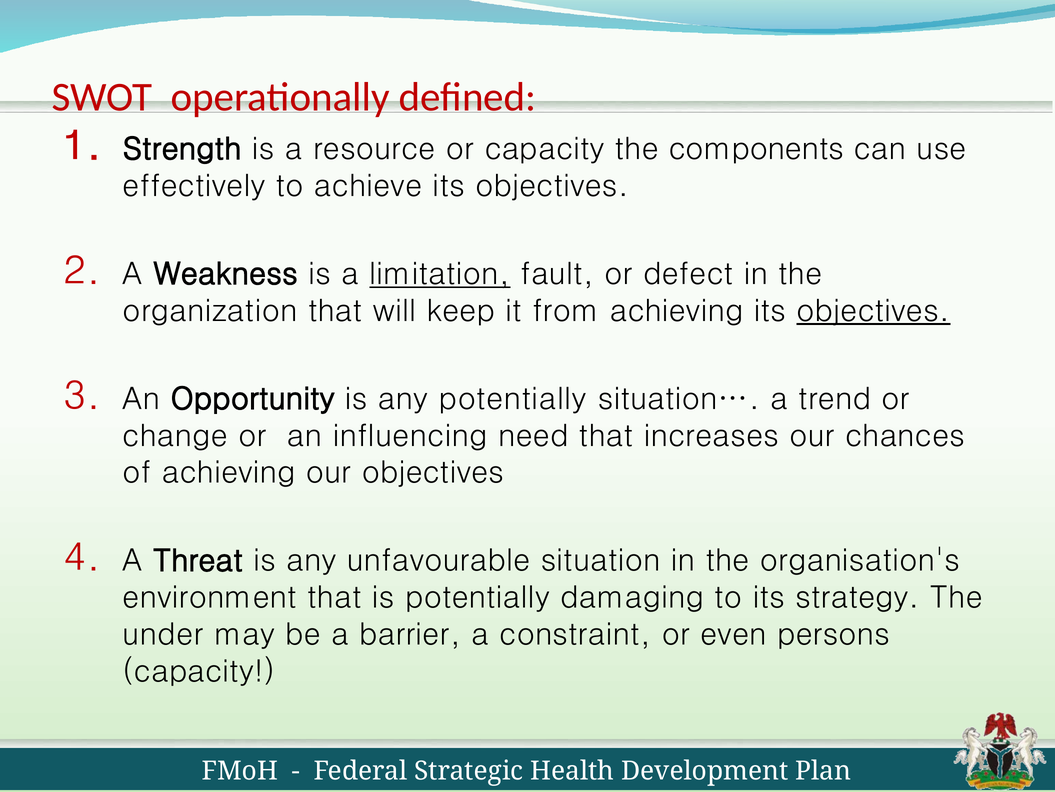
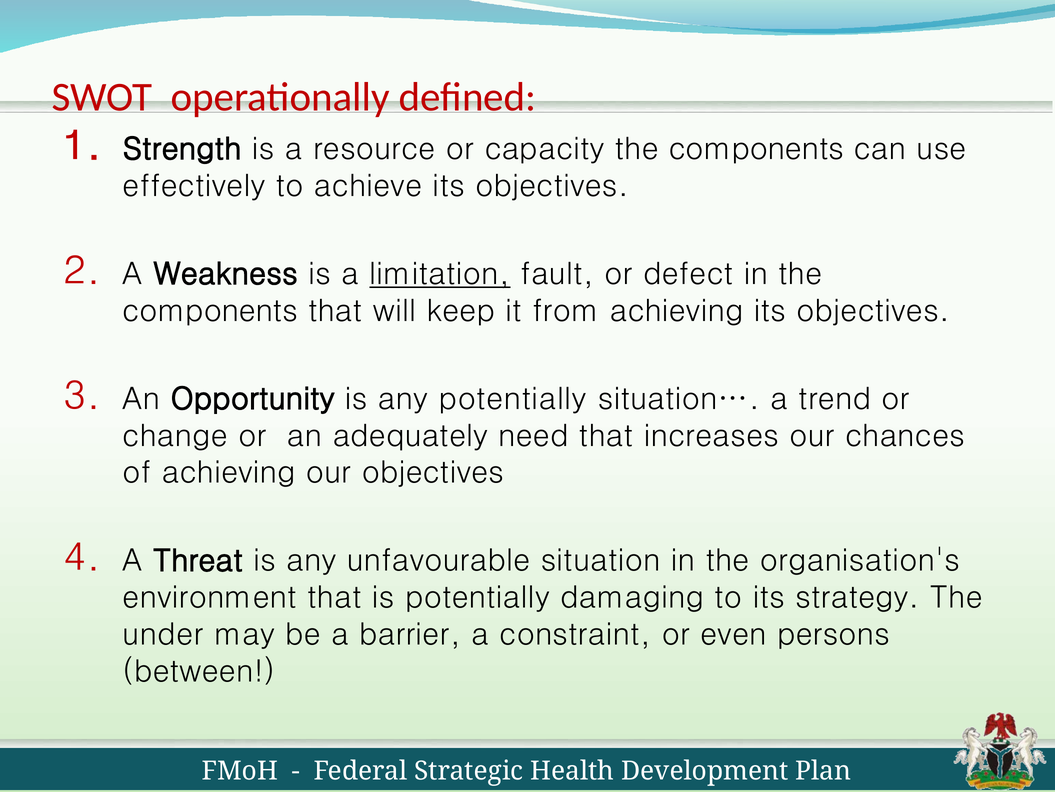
organization at (210, 311): organization -> components
objectives at (873, 311) underline: present -> none
influencing: influencing -> adequately
capacity at (199, 671): capacity -> between
